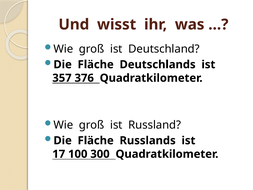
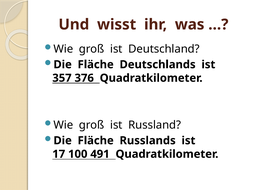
300: 300 -> 491
